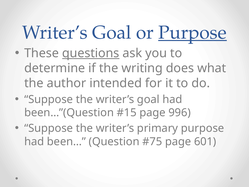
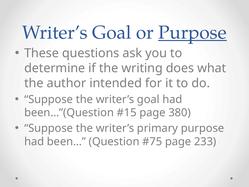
questions underline: present -> none
996: 996 -> 380
601: 601 -> 233
